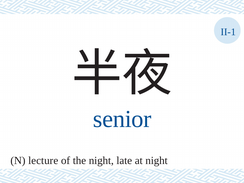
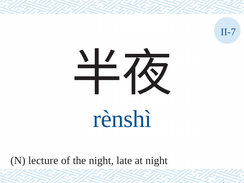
II-1: II-1 -> II-7
senior: senior -> rènshì
